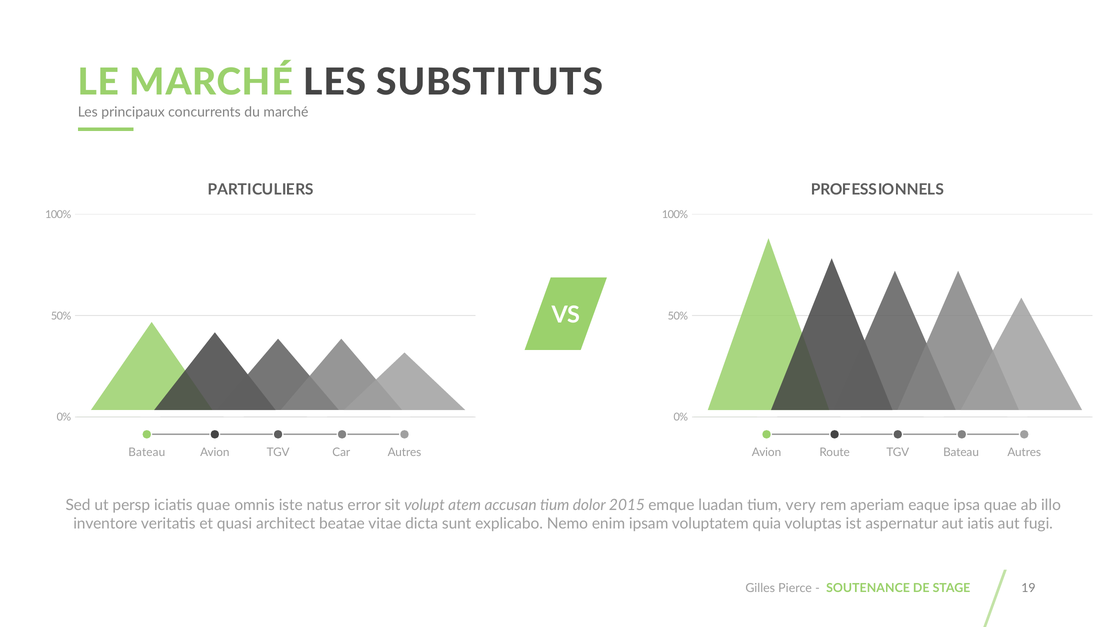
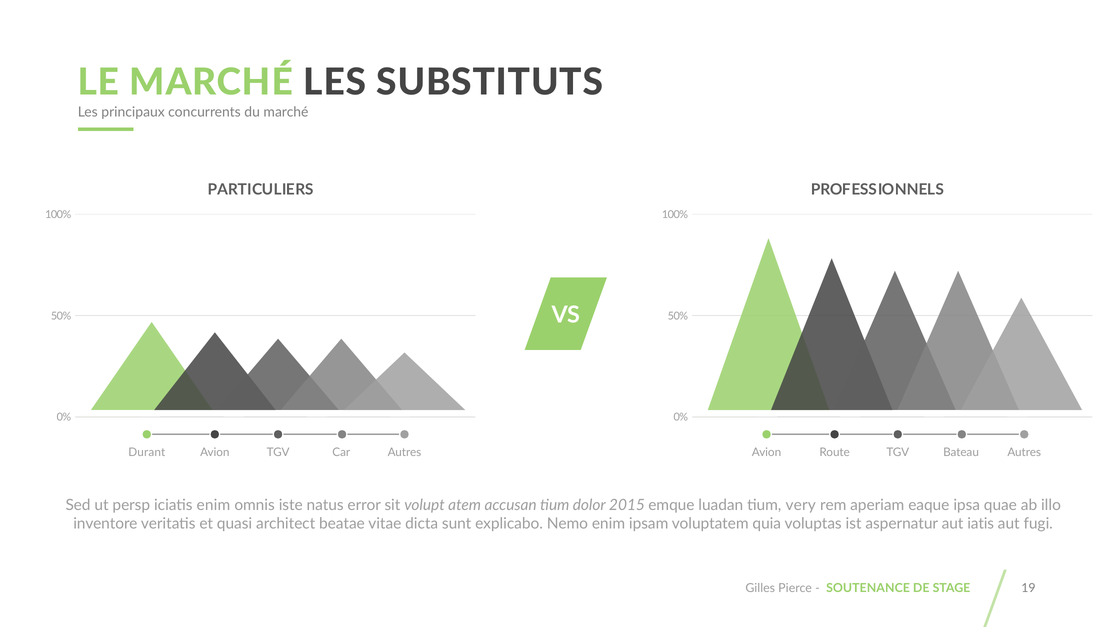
Bateau at (147, 452): Bateau -> Durant
iciatis quae: quae -> enim
